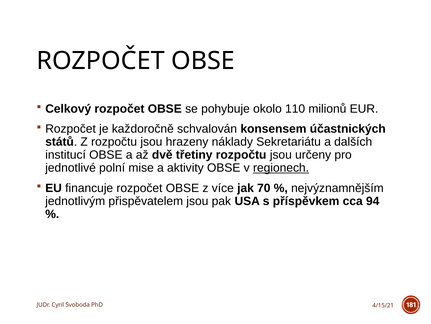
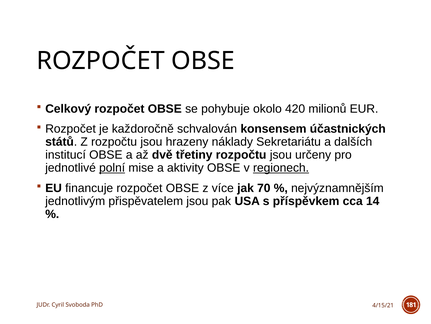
110: 110 -> 420
polní underline: none -> present
94: 94 -> 14
